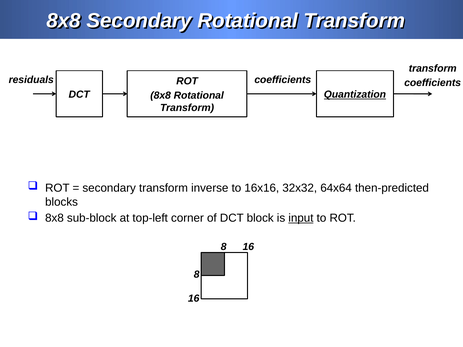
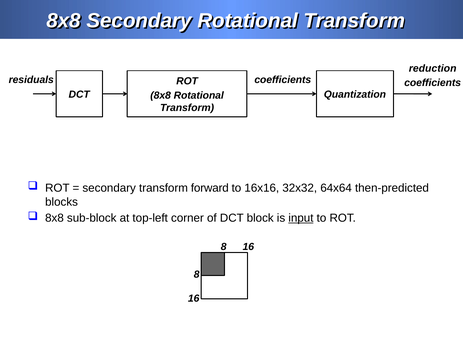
transform at (433, 68): transform -> reduction
Quantization underline: present -> none
inverse: inverse -> forward
